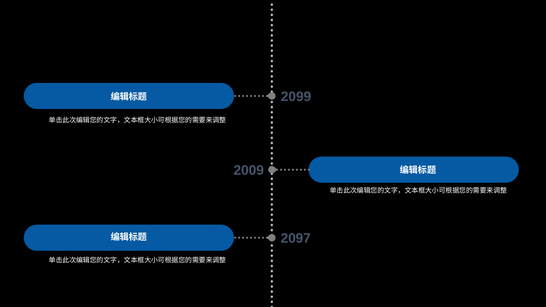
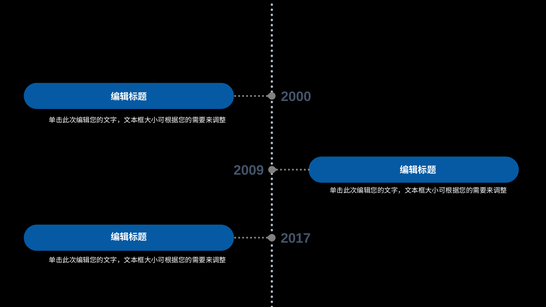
2099: 2099 -> 2000
2097: 2097 -> 2017
